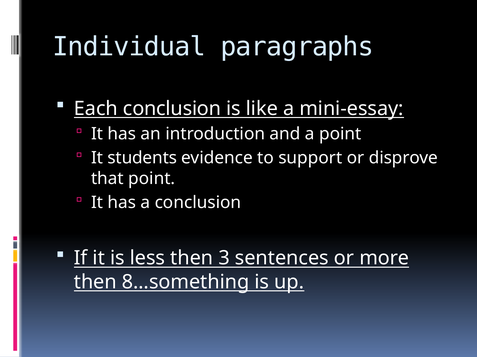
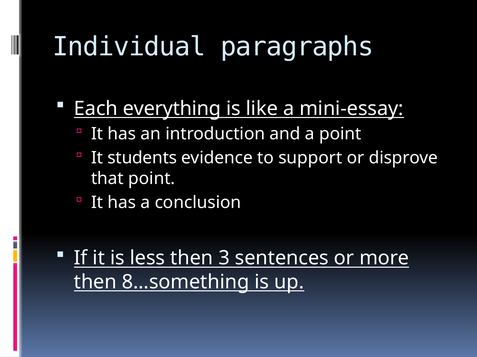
Each conclusion: conclusion -> everything
